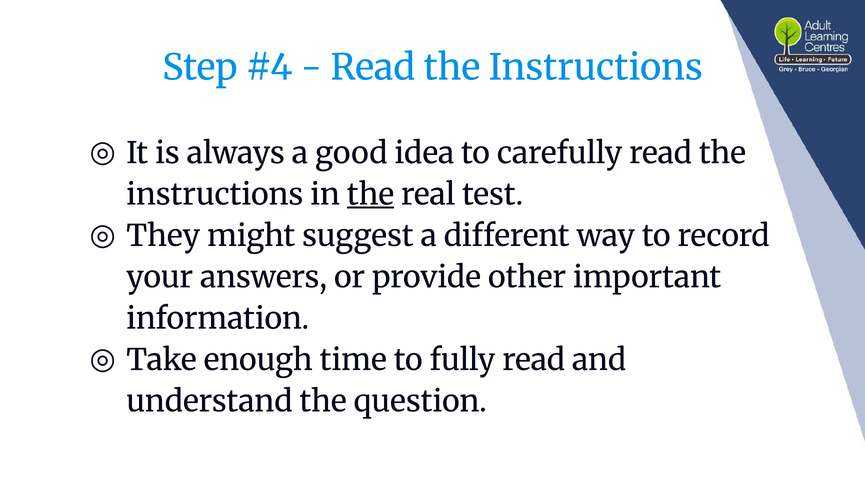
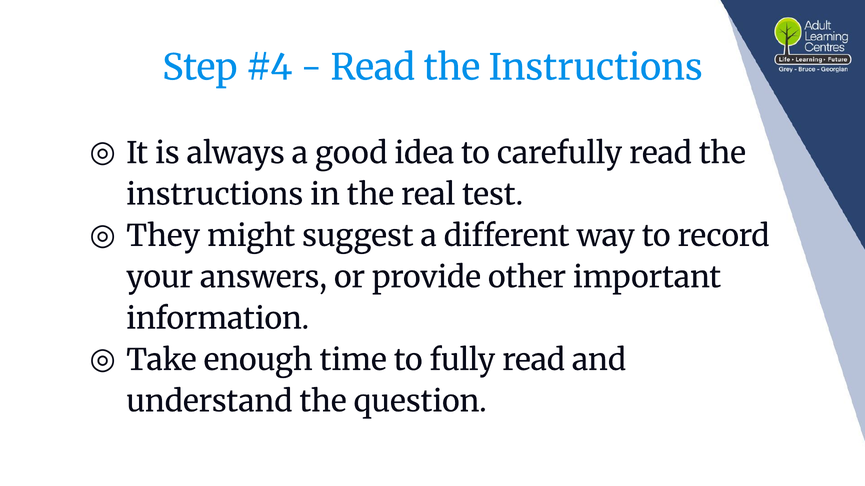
the at (370, 195) underline: present -> none
